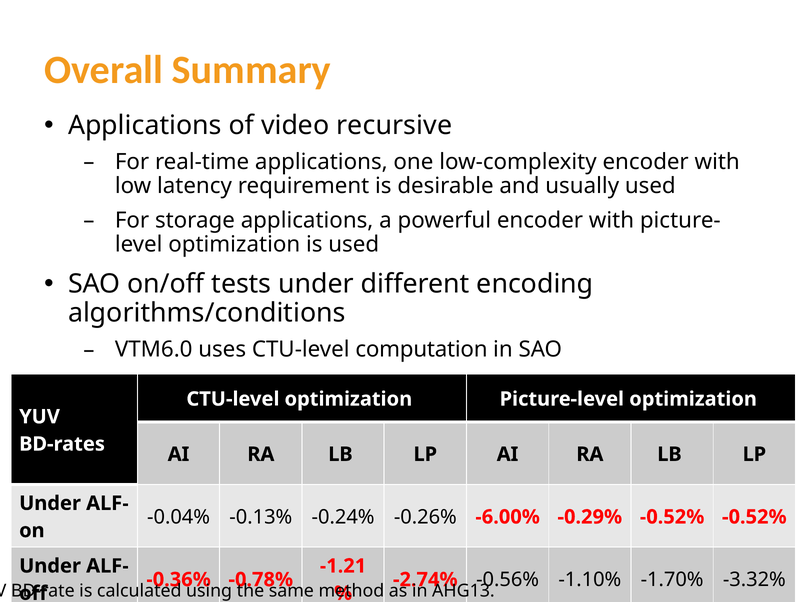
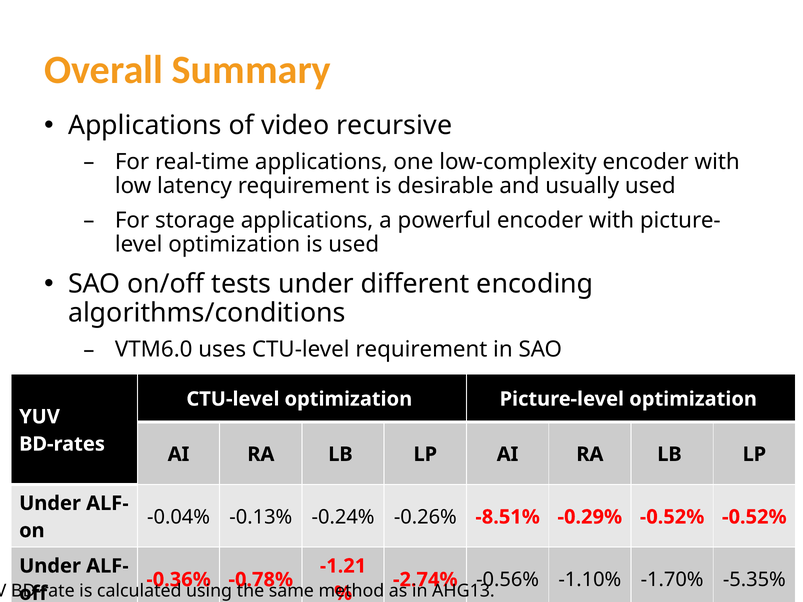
CTU-level computation: computation -> requirement
-6.00%: -6.00% -> -8.51%
-3.32%: -3.32% -> -5.35%
